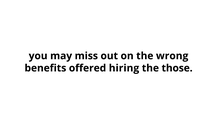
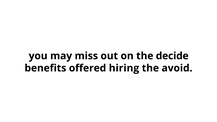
wrong: wrong -> decide
those: those -> avoid
